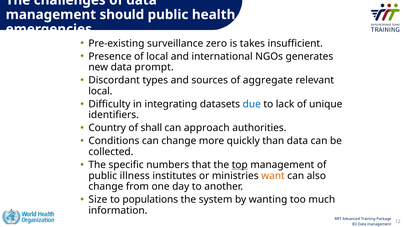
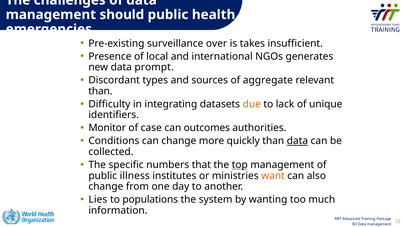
zero: zero -> over
local at (100, 91): local -> than
due colour: blue -> orange
Country: Country -> Monitor
shall: shall -> case
approach: approach -> outcomes
data at (297, 141) underline: none -> present
Size: Size -> Lies
